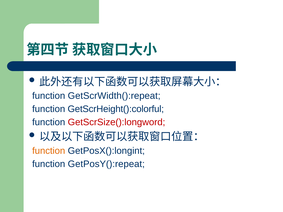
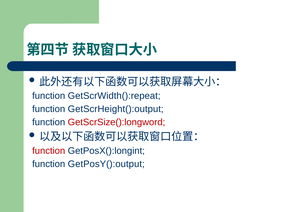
GetScrHeight():colorful: GetScrHeight():colorful -> GetScrHeight():output
function at (49, 151) colour: orange -> red
GetPosY():repeat: GetPosY():repeat -> GetPosY():output
